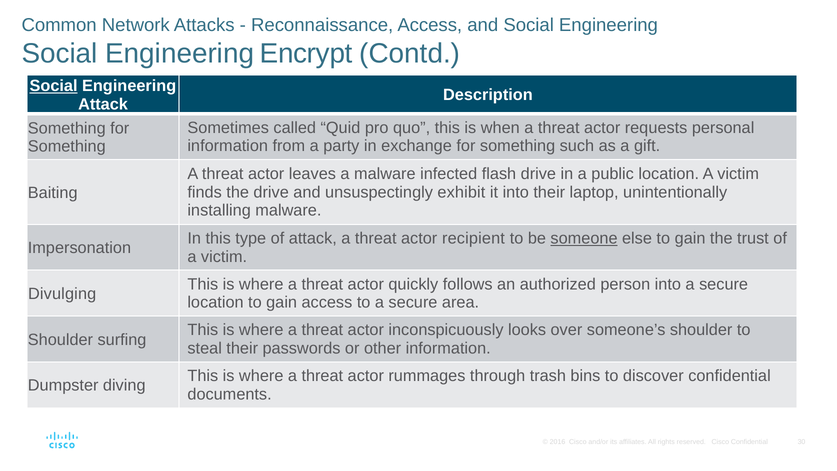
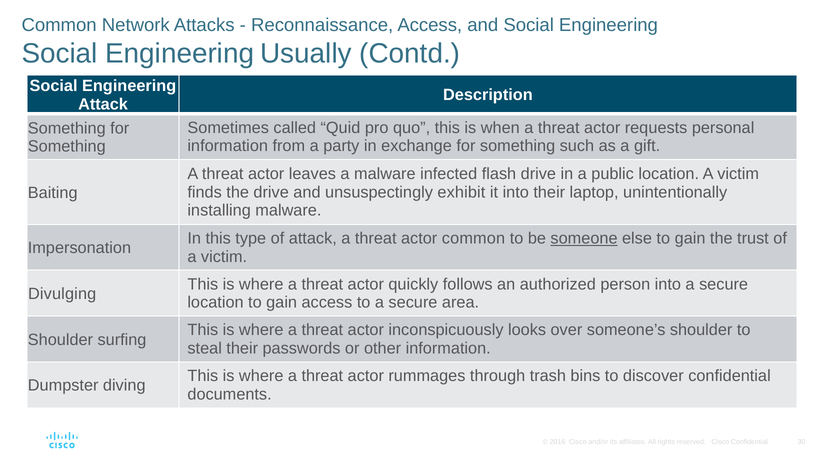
Encrypt: Encrypt -> Usually
Social at (54, 86) underline: present -> none
actor recipient: recipient -> common
